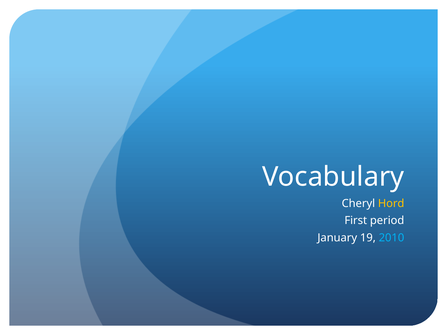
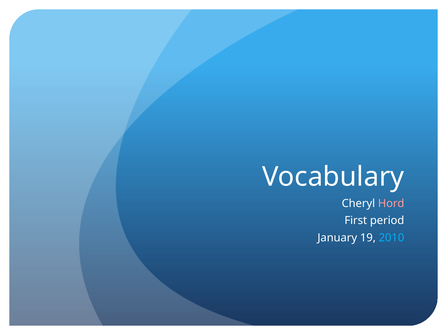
Hord colour: yellow -> pink
